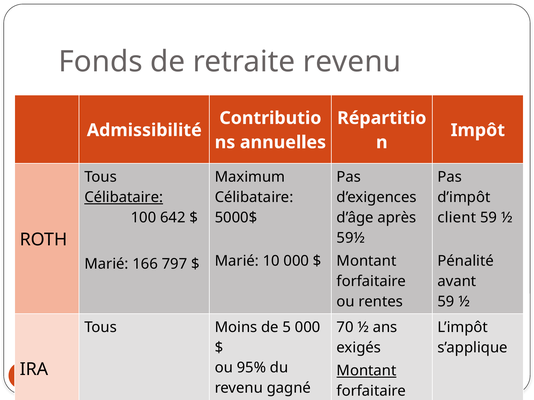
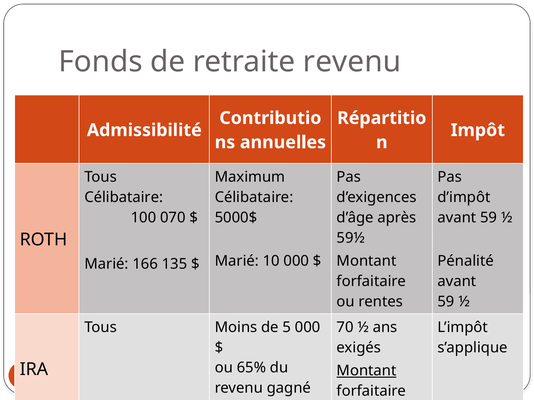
Célibataire at (124, 198) underline: present -> none
642: 642 -> 070
client at (457, 218): client -> avant
797: 797 -> 135
95%: 95% -> 65%
